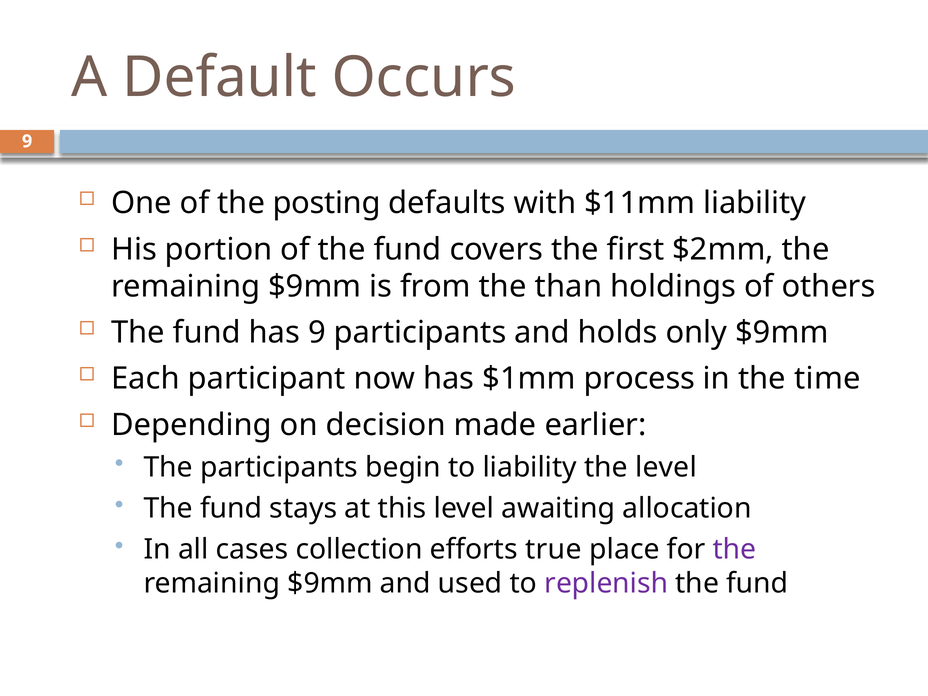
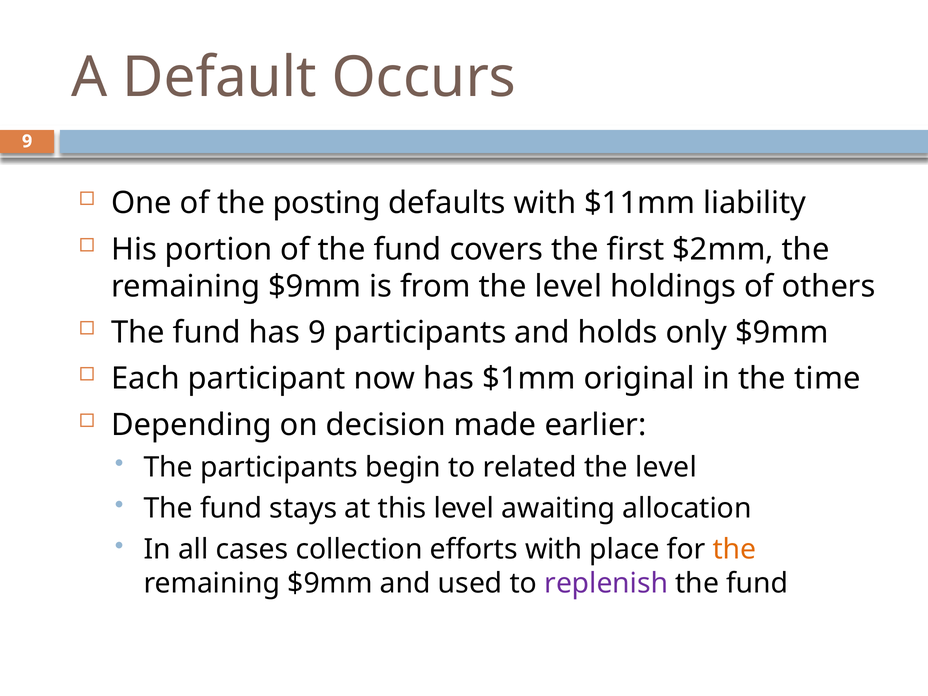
from the than: than -> level
process: process -> original
to liability: liability -> related
efforts true: true -> with
the at (735, 550) colour: purple -> orange
